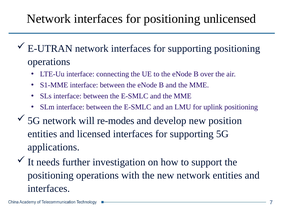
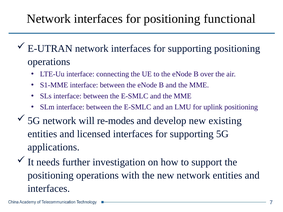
unlicensed: unlicensed -> functional
position: position -> existing
